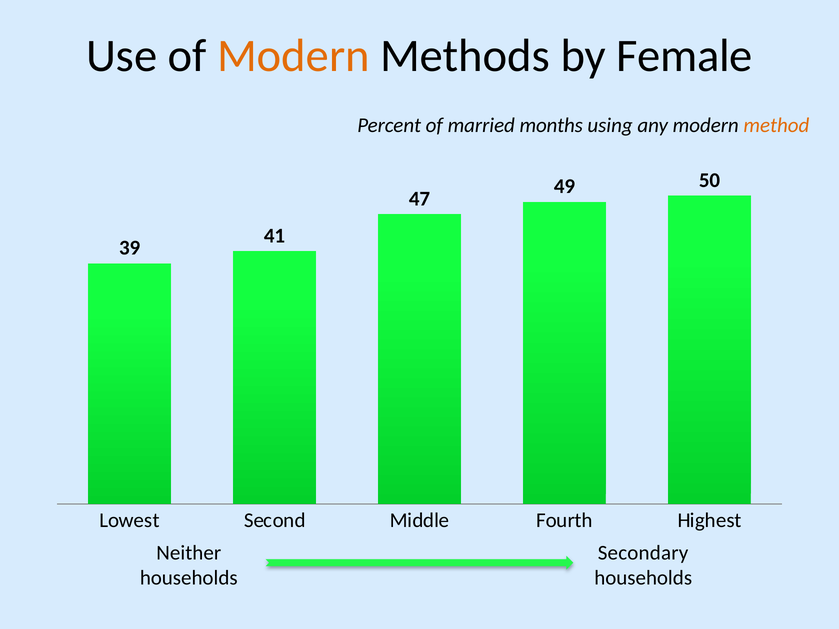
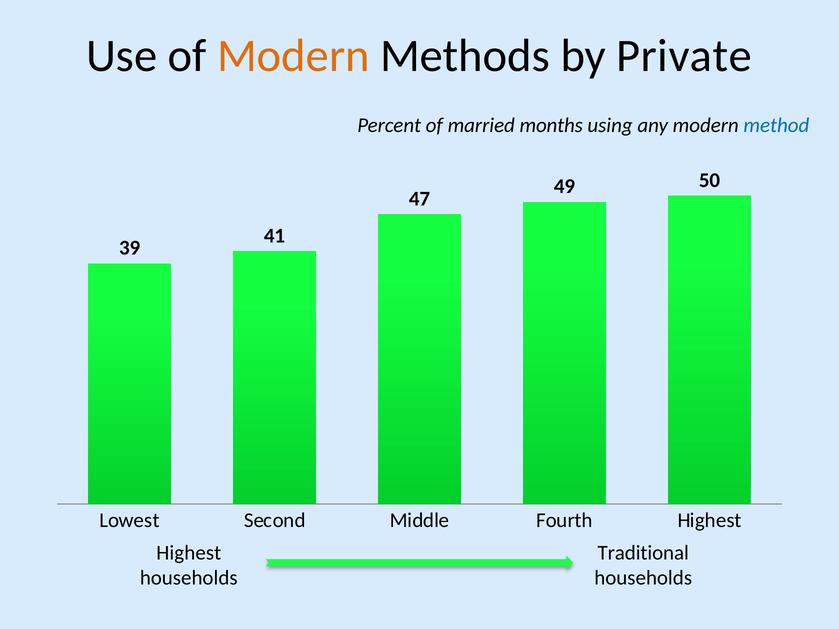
Female: Female -> Private
method colour: orange -> blue
Neither at (189, 553): Neither -> Highest
Secondary: Secondary -> Traditional
